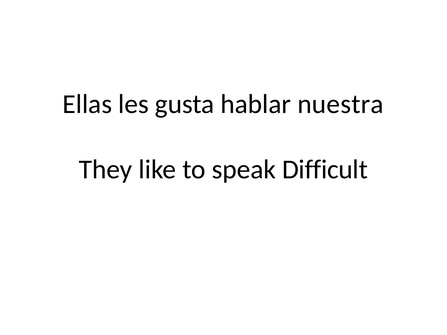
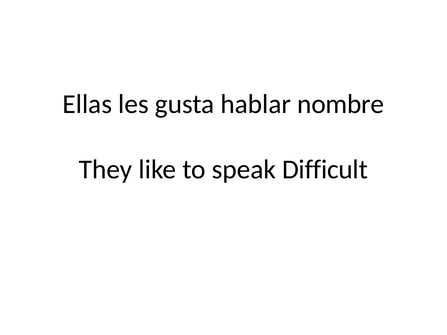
nuestra: nuestra -> nombre
